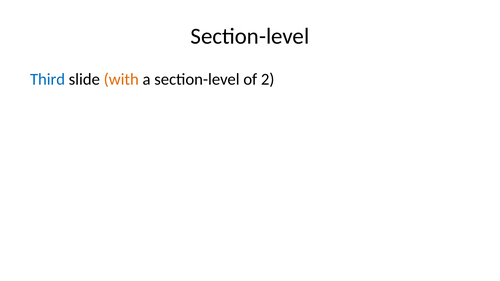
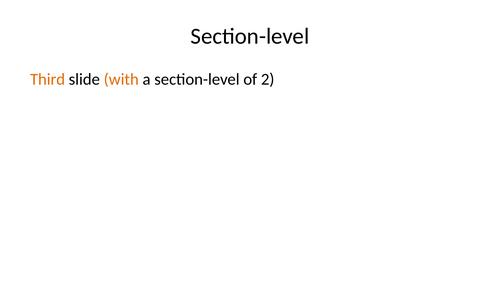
Third colour: blue -> orange
